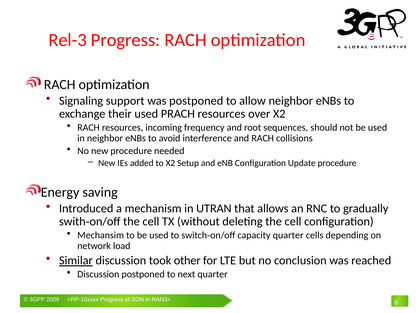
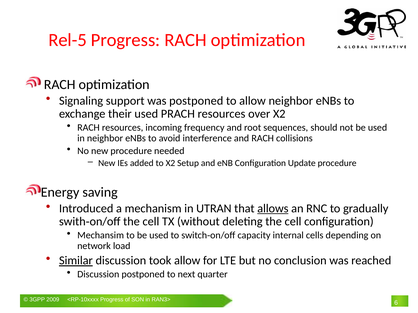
Rel-3: Rel-3 -> Rel-5
allows underline: none -> present
capacity quarter: quarter -> internal
took other: other -> allow
